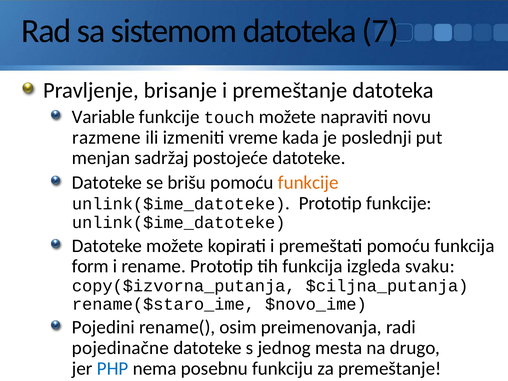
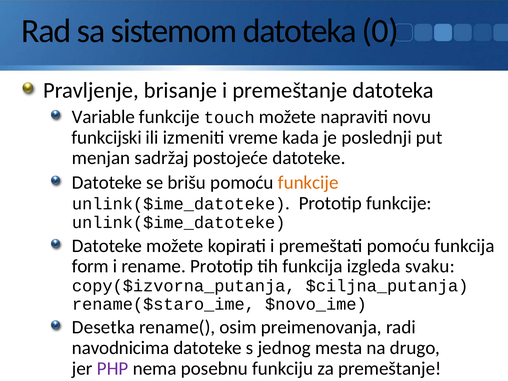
7: 7 -> 0
razmene: razmene -> funkcijski
Pojedini: Pojedini -> Desetka
pojedinačne: pojedinačne -> navodnicima
PHP colour: blue -> purple
